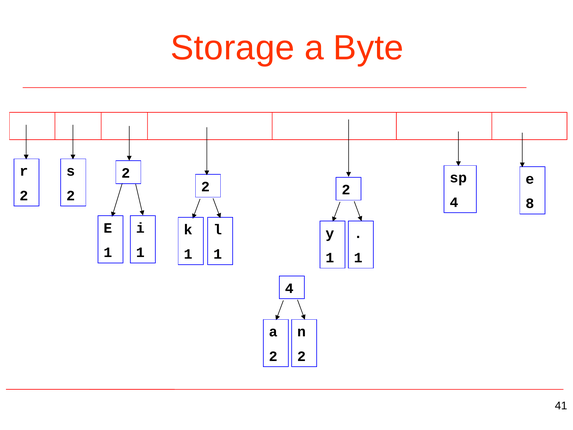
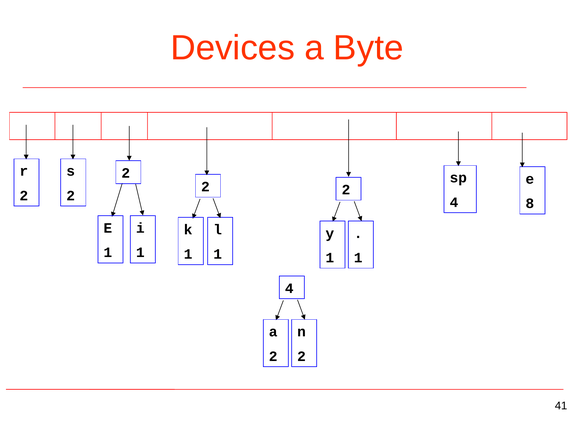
Storage: Storage -> Devices
